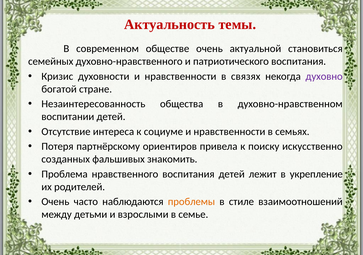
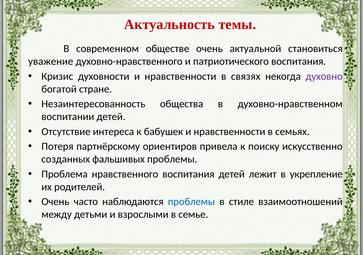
семейных: семейных -> уважение
социуме: социуме -> бабушек
фальшивых знакомить: знакомить -> проблемы
проблемы at (191, 202) colour: orange -> blue
